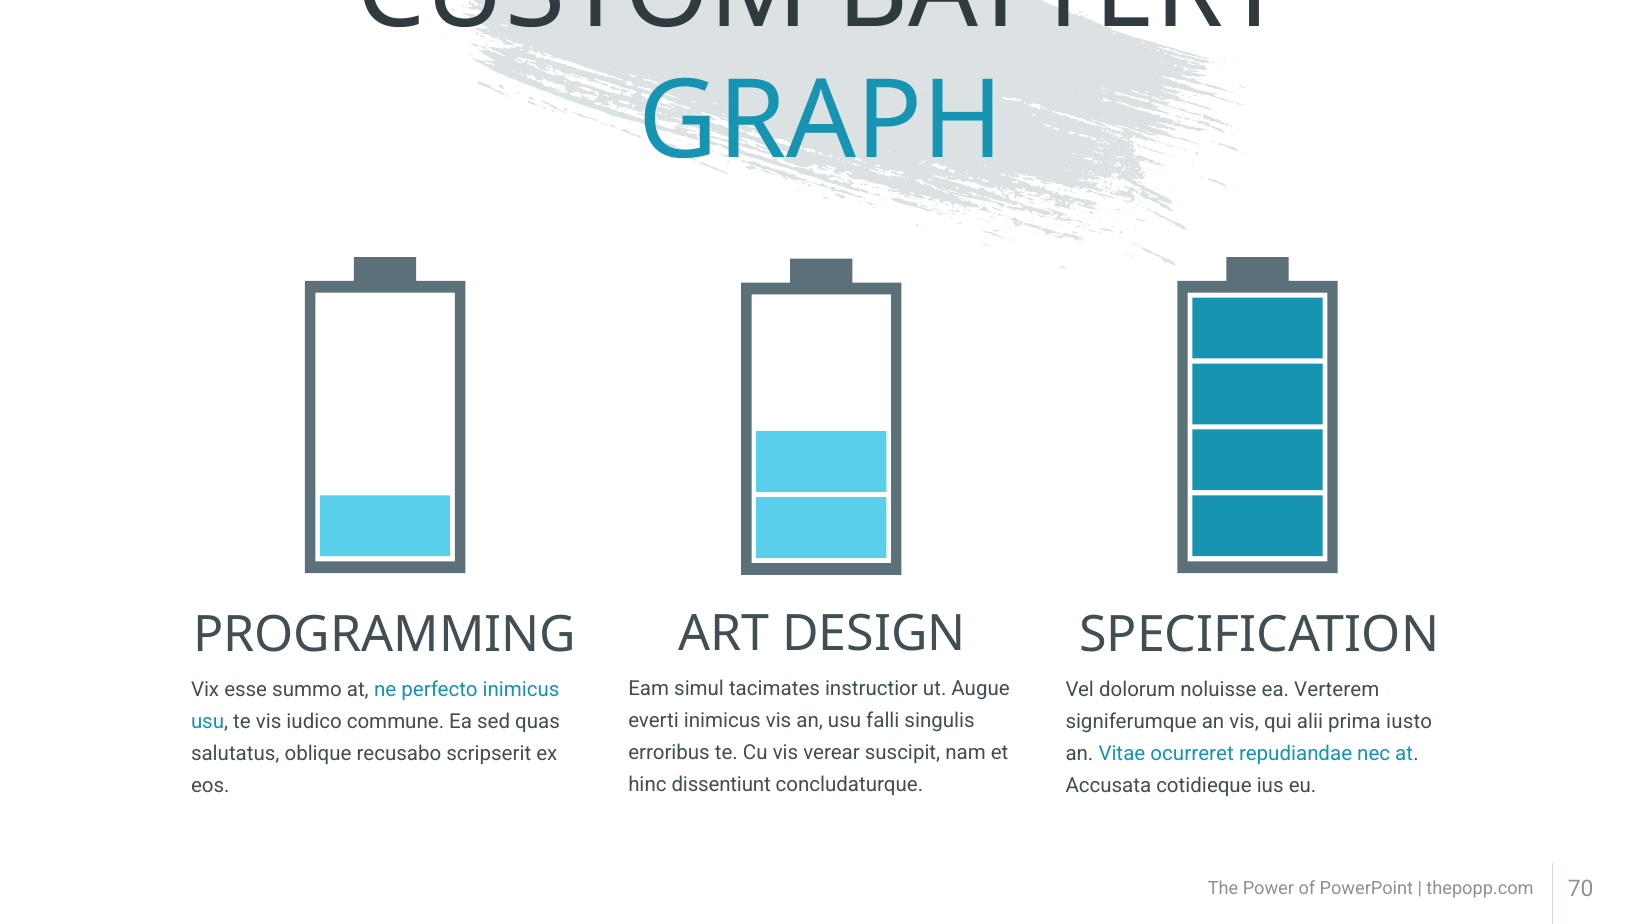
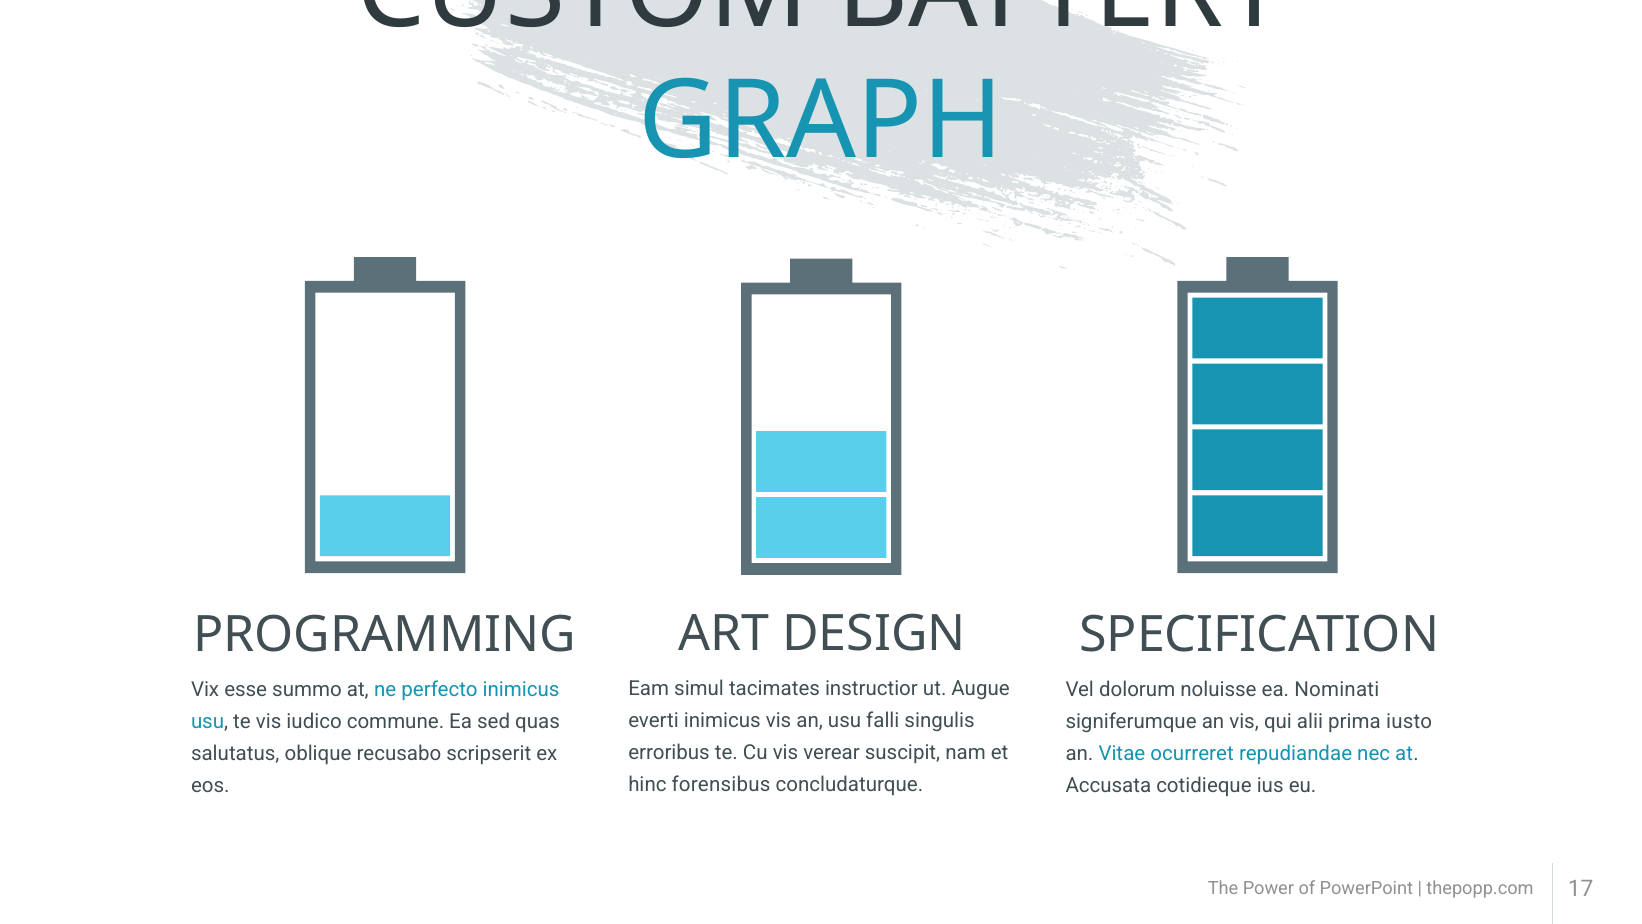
Verterem: Verterem -> Nominati
dissentiunt: dissentiunt -> forensibus
70: 70 -> 17
